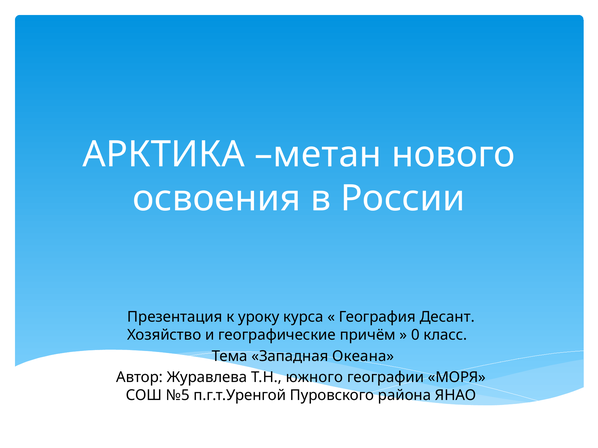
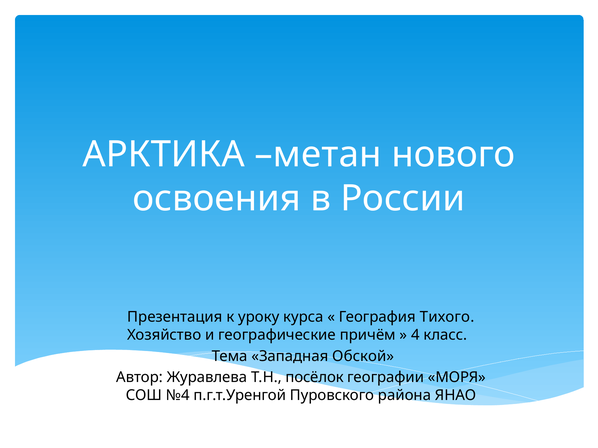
Десант: Десант -> Тихого
0: 0 -> 4
Океана: Океана -> Обской
южного: южного -> посёлок
№5: №5 -> №4
